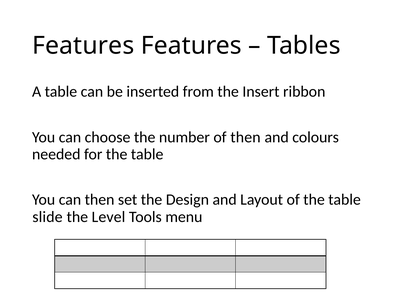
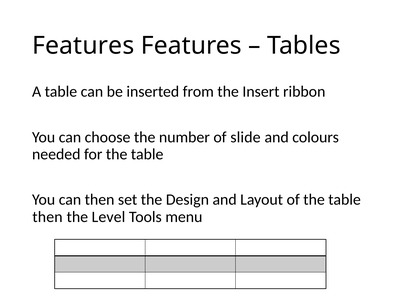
of then: then -> slide
slide at (47, 217): slide -> then
